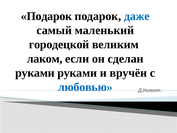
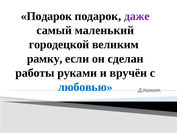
даже colour: blue -> purple
лаком: лаком -> рамку
руками at (35, 73): руками -> работы
